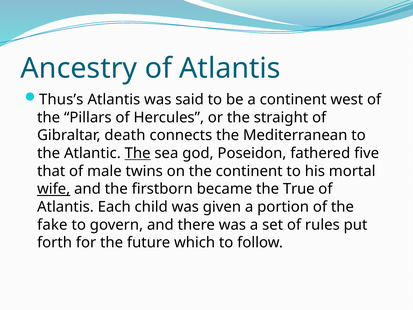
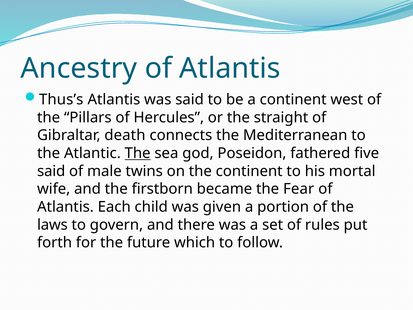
that at (51, 171): that -> said
wife underline: present -> none
True: True -> Fear
fake: fake -> laws
